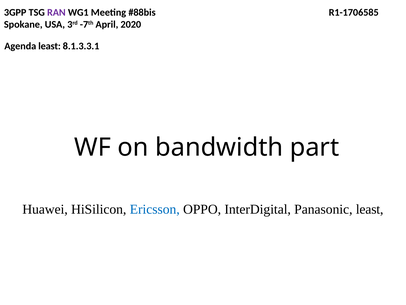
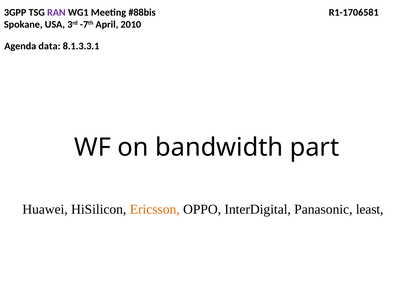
R1-1706585: R1-1706585 -> R1-1706581
2020: 2020 -> 2010
Agenda least: least -> data
Ericsson colour: blue -> orange
